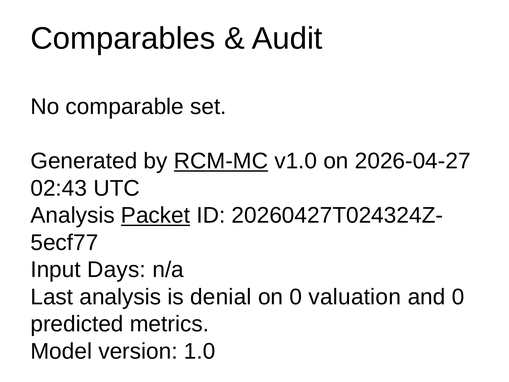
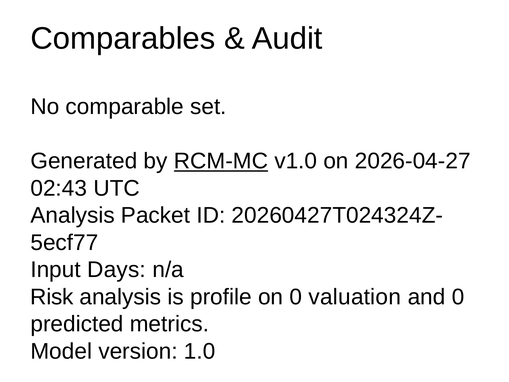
Packet underline: present -> none
Last: Last -> Risk
denial: denial -> profile
